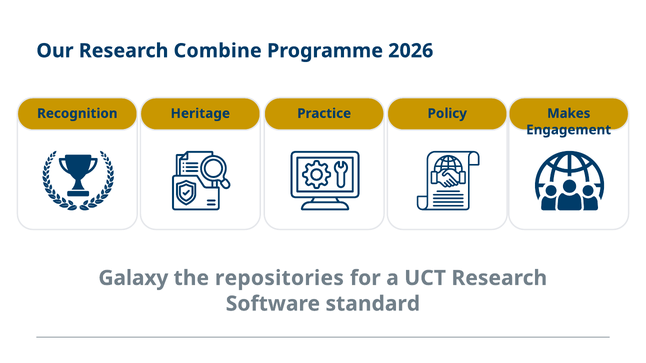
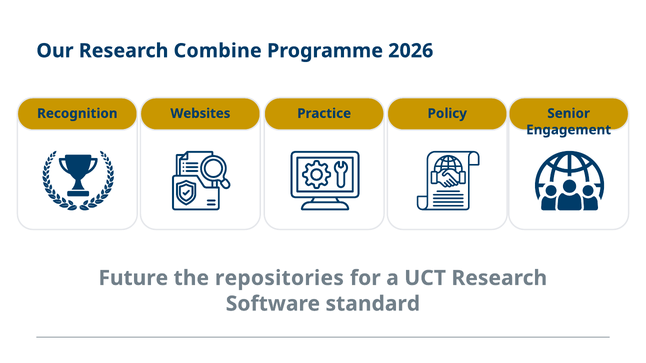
Heritage: Heritage -> Websites
Makes: Makes -> Senior
Galaxy: Galaxy -> Future
